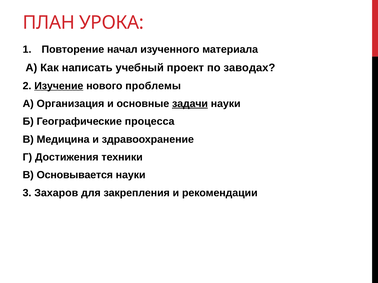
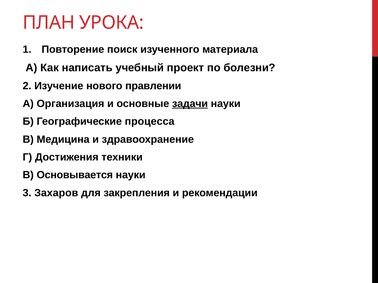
начал: начал -> поиск
заводах: заводах -> болезни
Изучение underline: present -> none
проблемы: проблемы -> правлении
